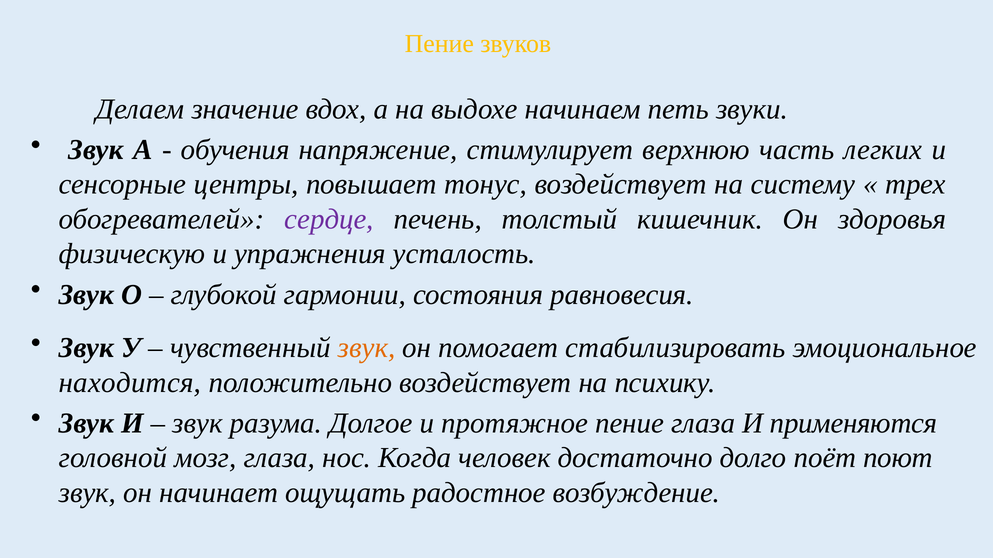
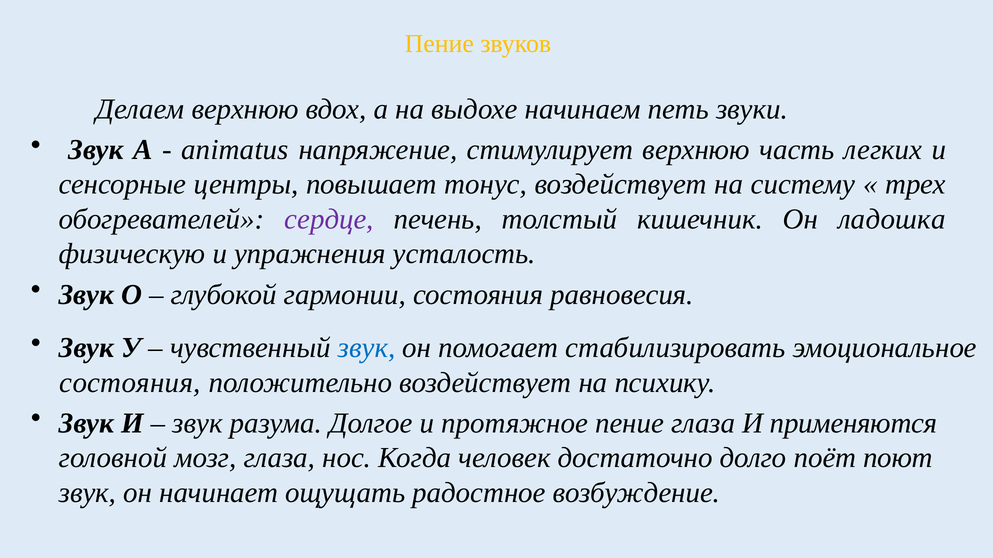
Делаем значение: значение -> верхнюю
обучения: обучения -> animatus
здоровья: здоровья -> ладошка
звук at (367, 348) colour: orange -> blue
находится at (130, 383): находится -> состояния
